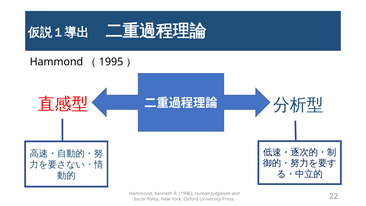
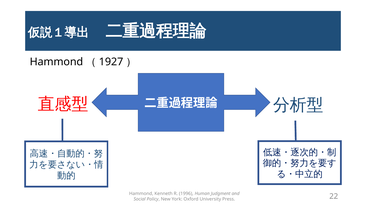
1995: 1995 -> 1927
